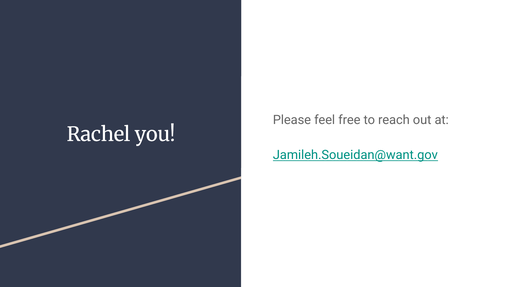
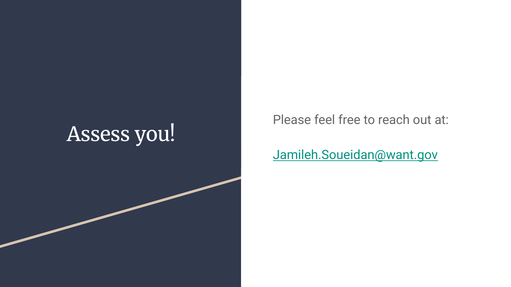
Rachel: Rachel -> Assess
